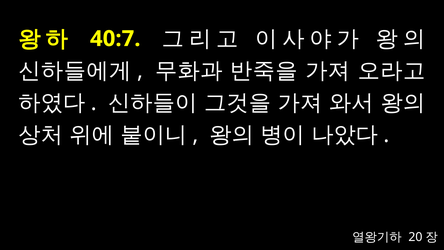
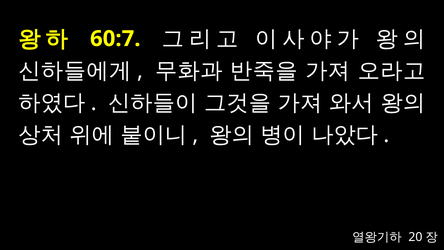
40:7: 40:7 -> 60:7
